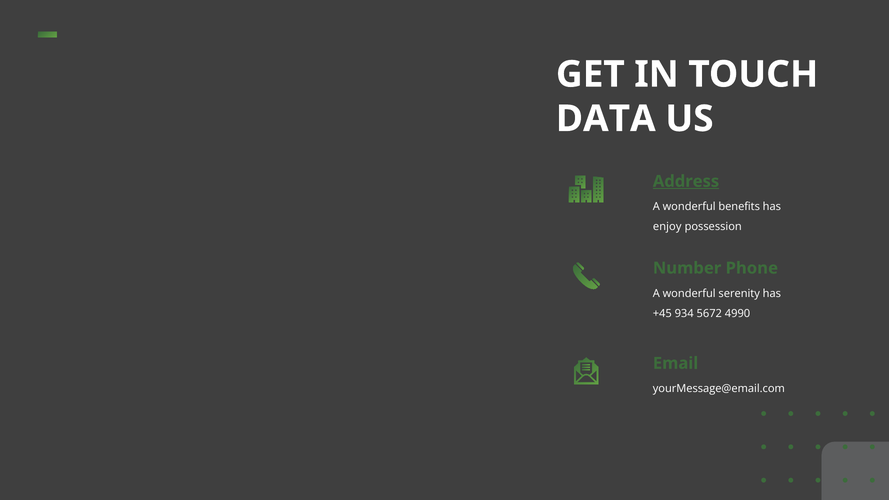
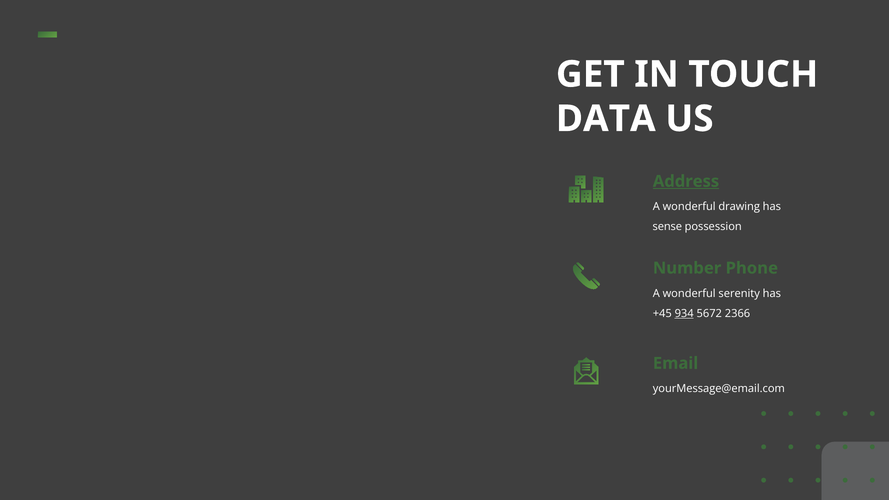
benefits: benefits -> drawing
enjoy: enjoy -> sense
934 underline: none -> present
4990: 4990 -> 2366
